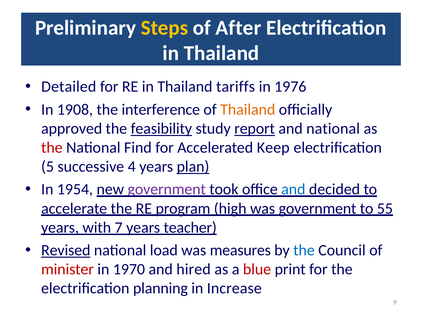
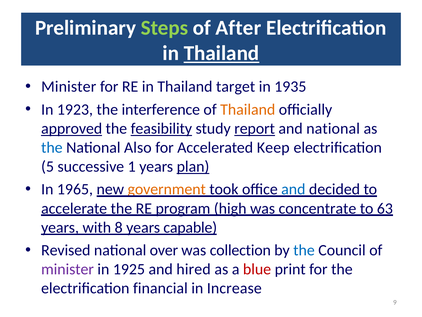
Steps colour: yellow -> light green
Thailand at (222, 53) underline: none -> present
Detailed at (69, 87): Detailed -> Minister
tariffs: tariffs -> target
1976: 1976 -> 1935
1908: 1908 -> 1923
approved underline: none -> present
the at (52, 147) colour: red -> blue
Find: Find -> Also
4: 4 -> 1
1954: 1954 -> 1965
government at (167, 189) colour: purple -> orange
was government: government -> concentrate
55: 55 -> 63
7: 7 -> 8
teacher: teacher -> capable
Revised underline: present -> none
load: load -> over
measures: measures -> collection
minister at (68, 269) colour: red -> purple
1970: 1970 -> 1925
planning: planning -> financial
